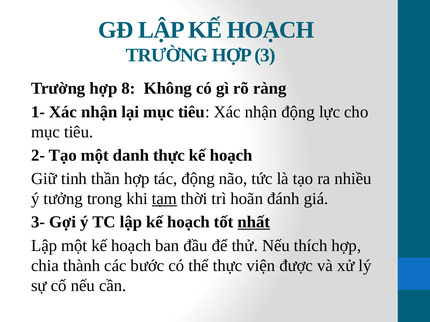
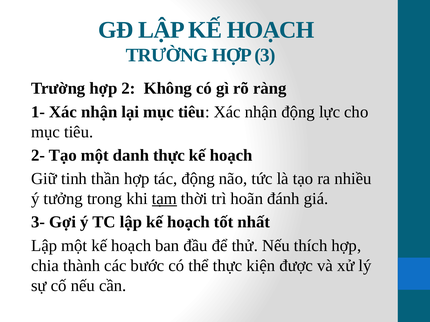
8: 8 -> 2
nhất underline: present -> none
viện: viện -> kiện
